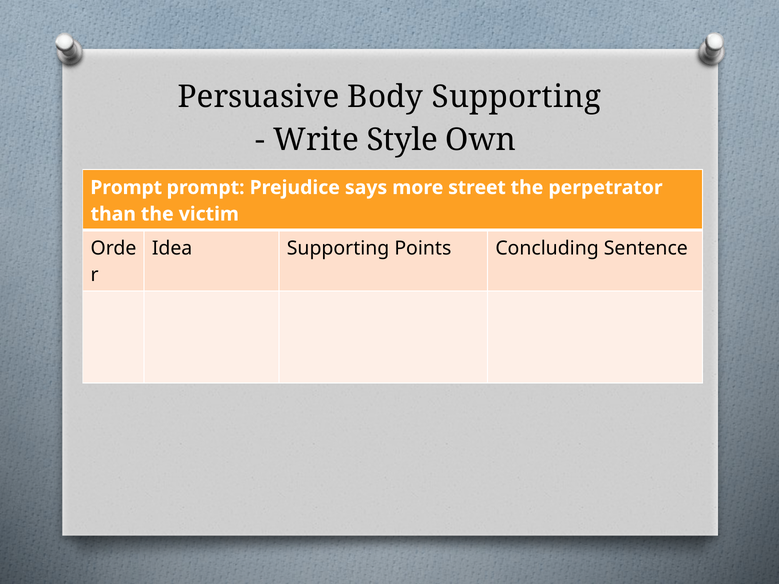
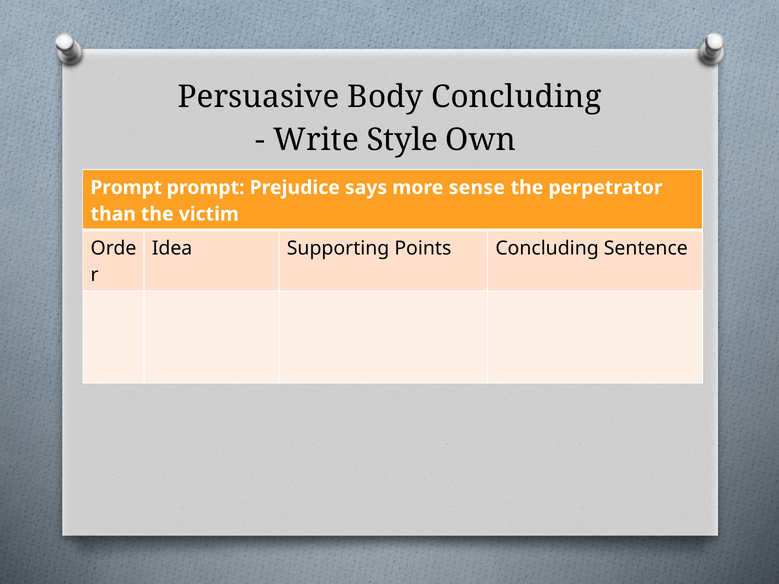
Body Supporting: Supporting -> Concluding
street: street -> sense
